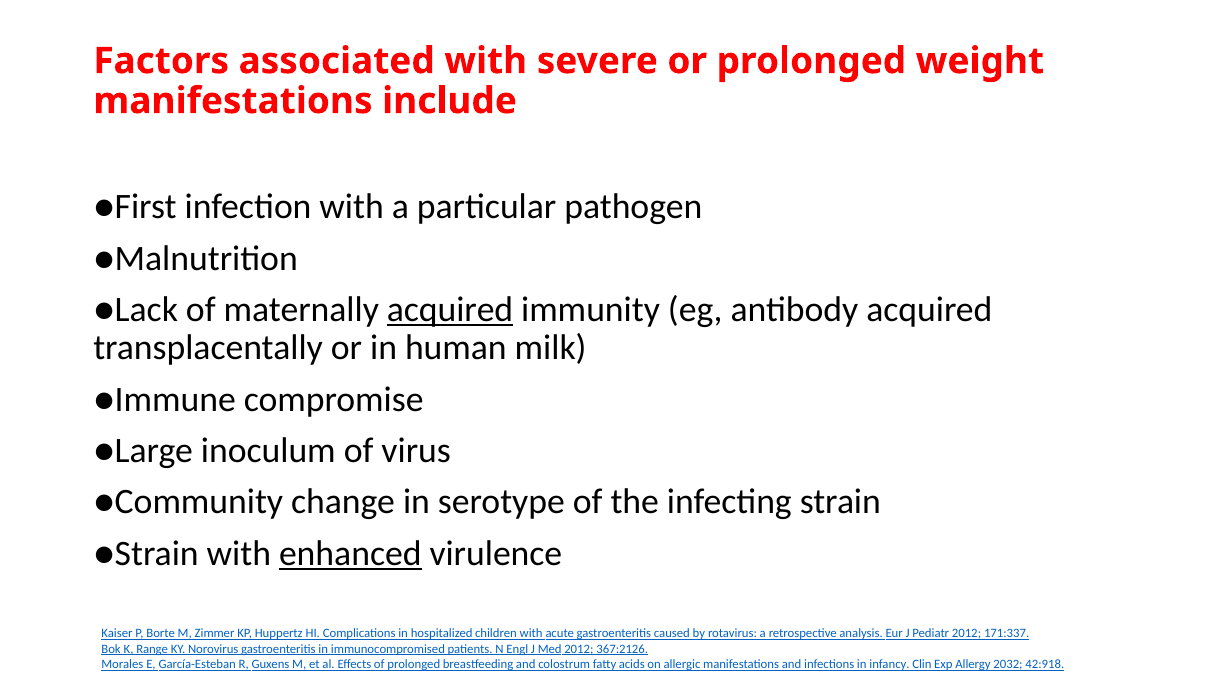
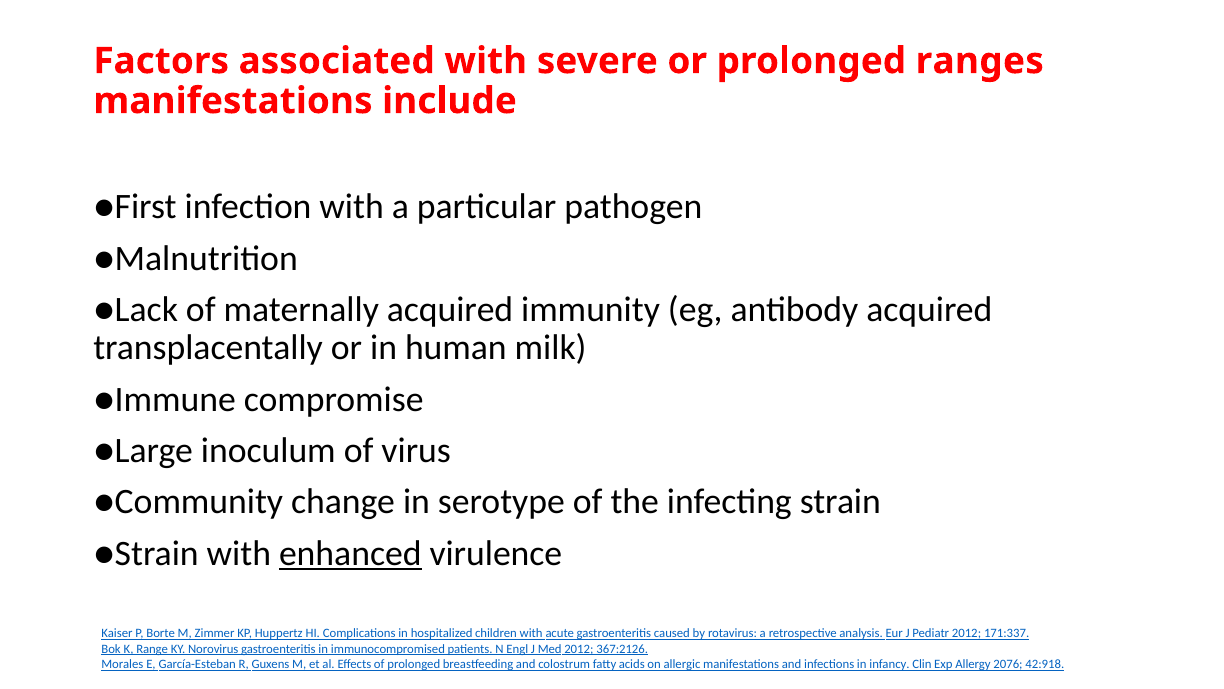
weight: weight -> ranges
acquired at (450, 309) underline: present -> none
2032: 2032 -> 2076
